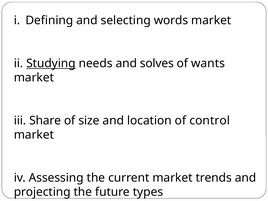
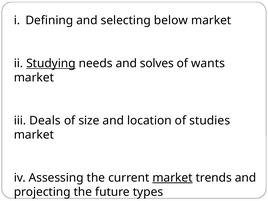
words: words -> below
Share: Share -> Deals
control: control -> studies
market at (172, 178) underline: none -> present
